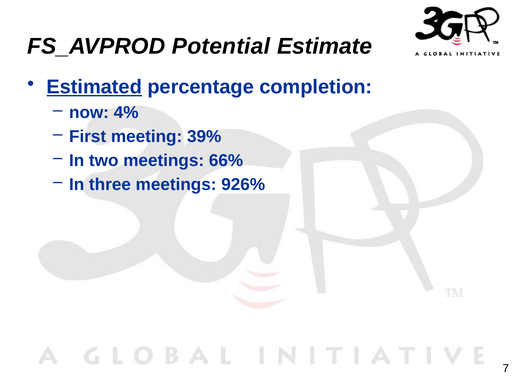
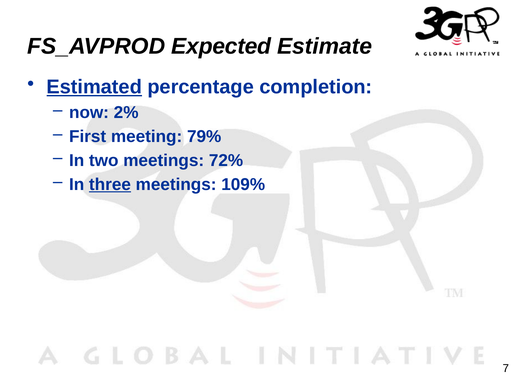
Potential: Potential -> Expected
4%: 4% -> 2%
39%: 39% -> 79%
66%: 66% -> 72%
three underline: none -> present
926%: 926% -> 109%
